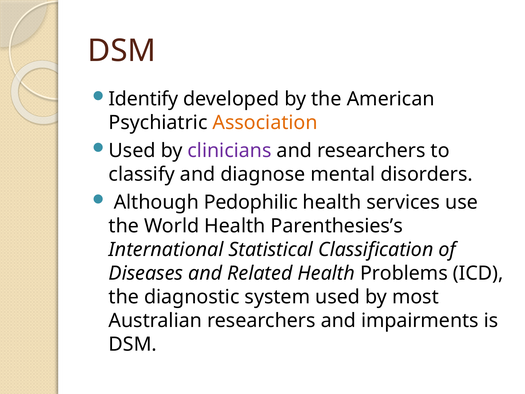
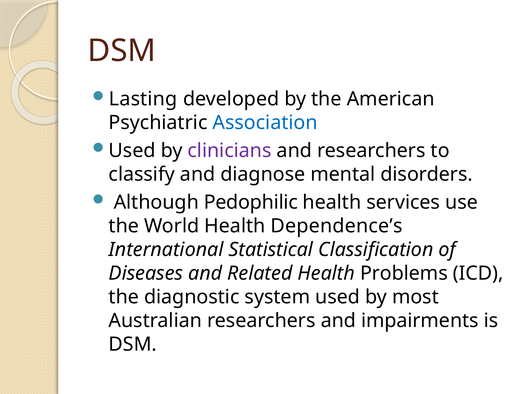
Identify: Identify -> Lasting
Association colour: orange -> blue
Parenthesies’s: Parenthesies’s -> Dependence’s
